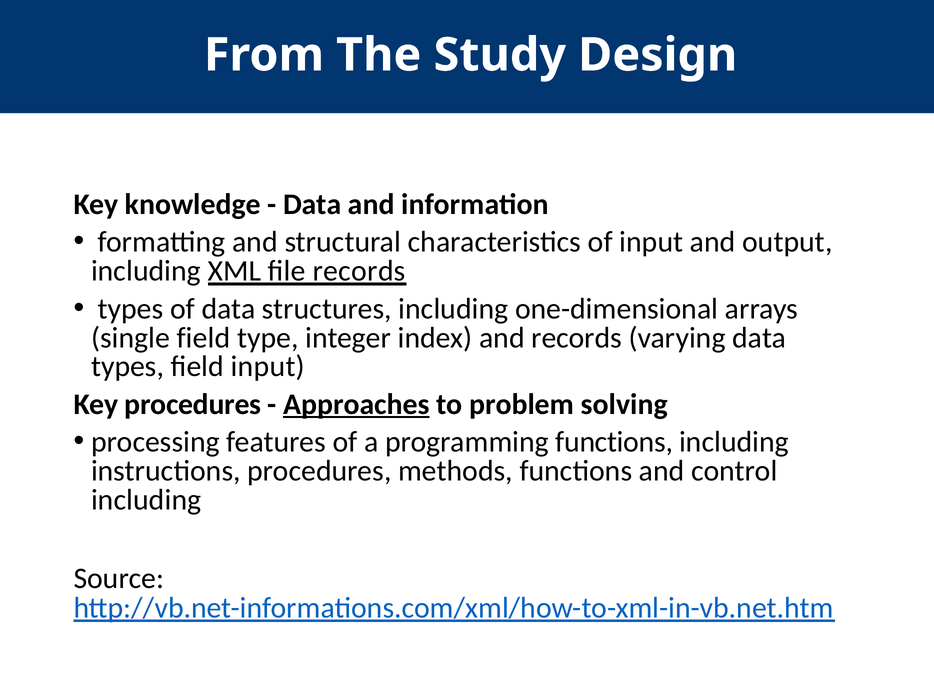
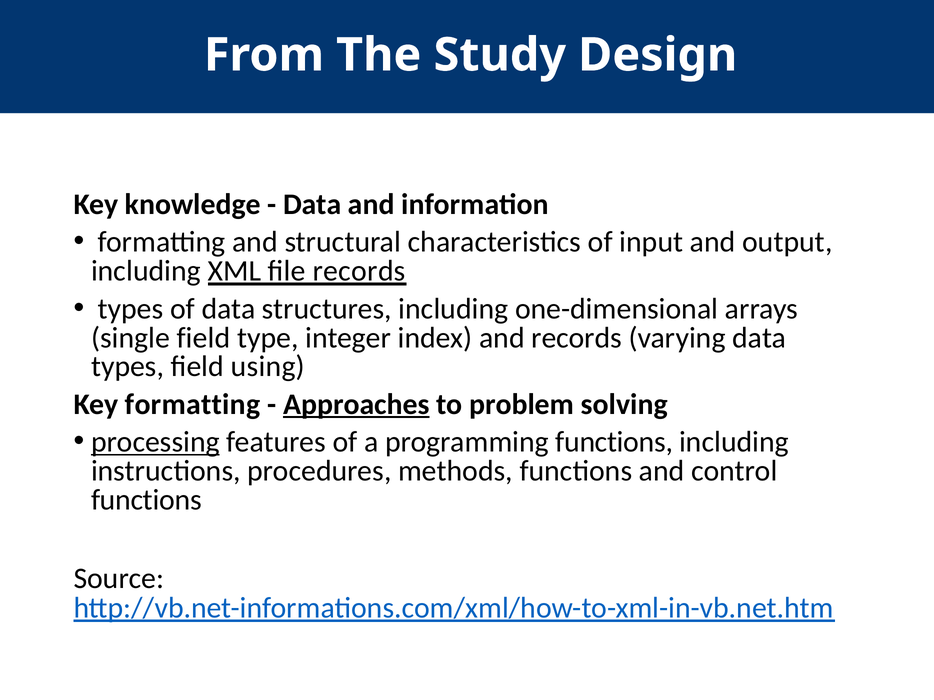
field input: input -> using
Key procedures: procedures -> formatting
processing underline: none -> present
including at (146, 500): including -> functions
